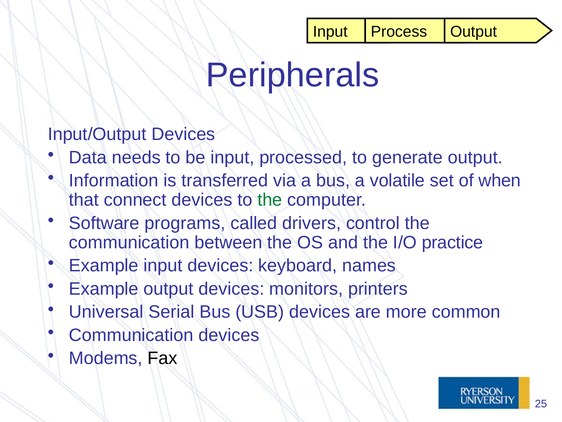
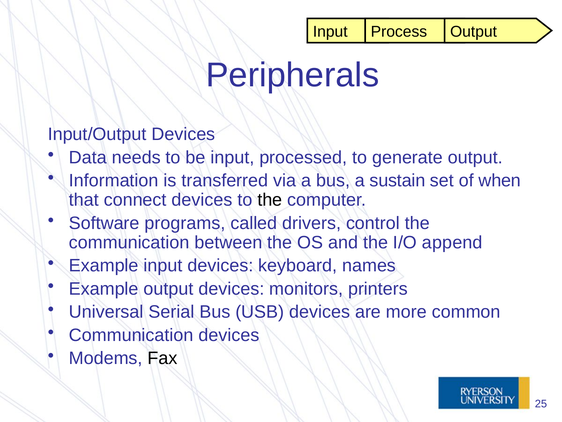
volatile: volatile -> sustain
the at (270, 200) colour: green -> black
practice: practice -> append
